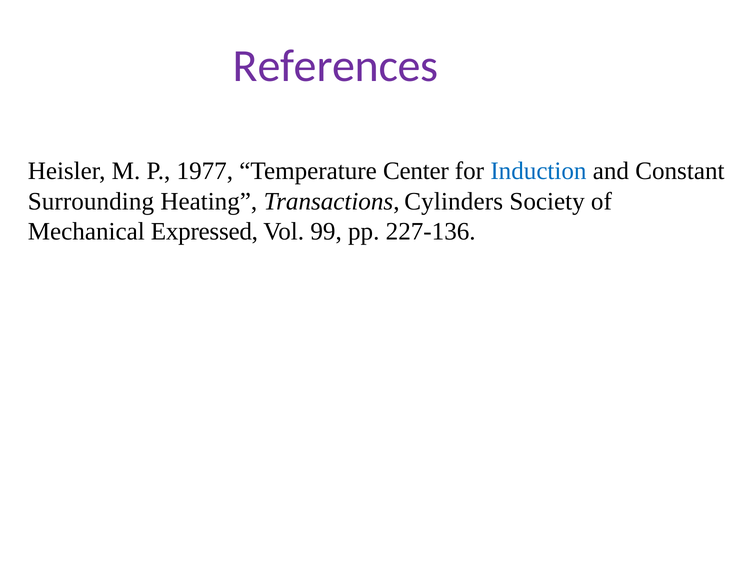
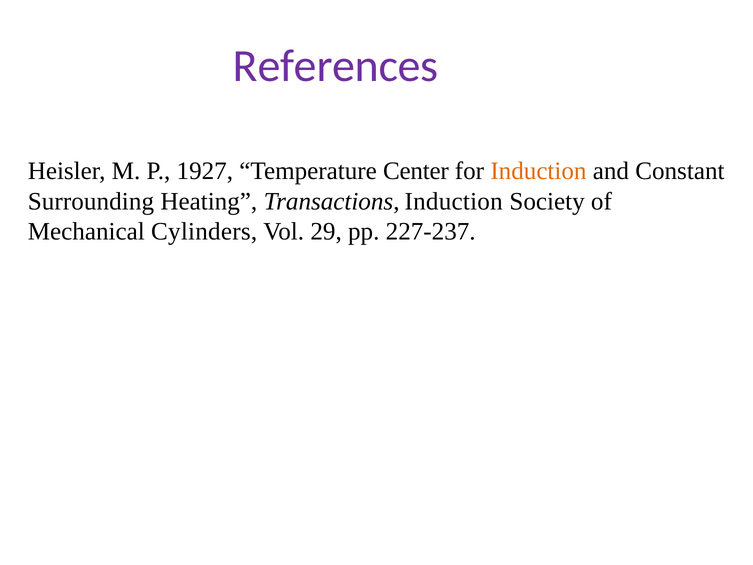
1977: 1977 -> 1927
Induction at (538, 171) colour: blue -> orange
Transactions Cylinders: Cylinders -> Induction
Expressed: Expressed -> Cylinders
99: 99 -> 29
227-136: 227-136 -> 227-237
